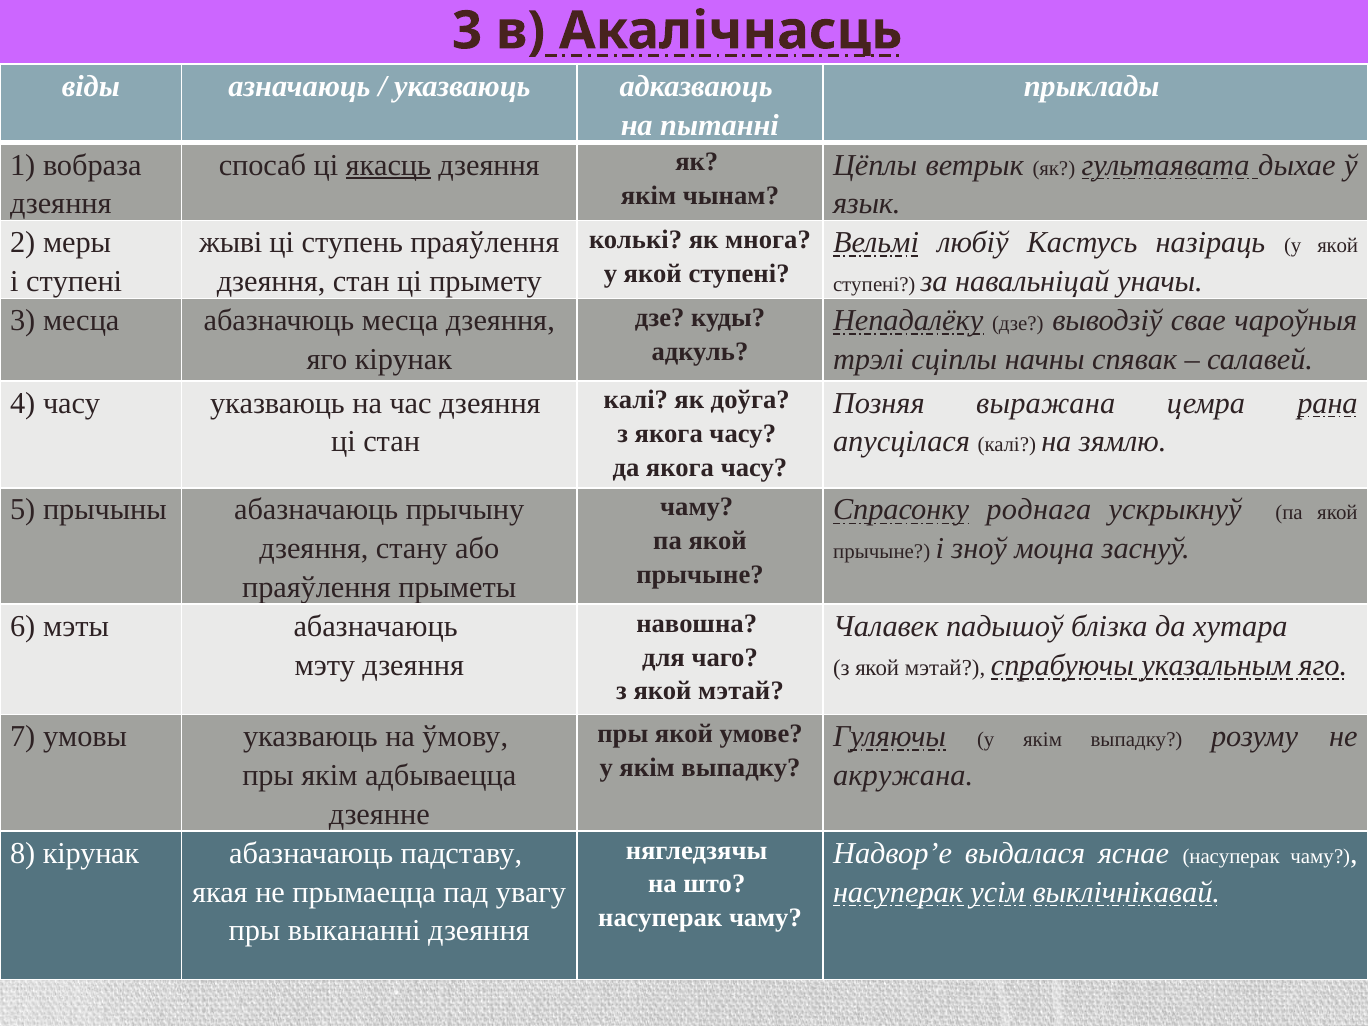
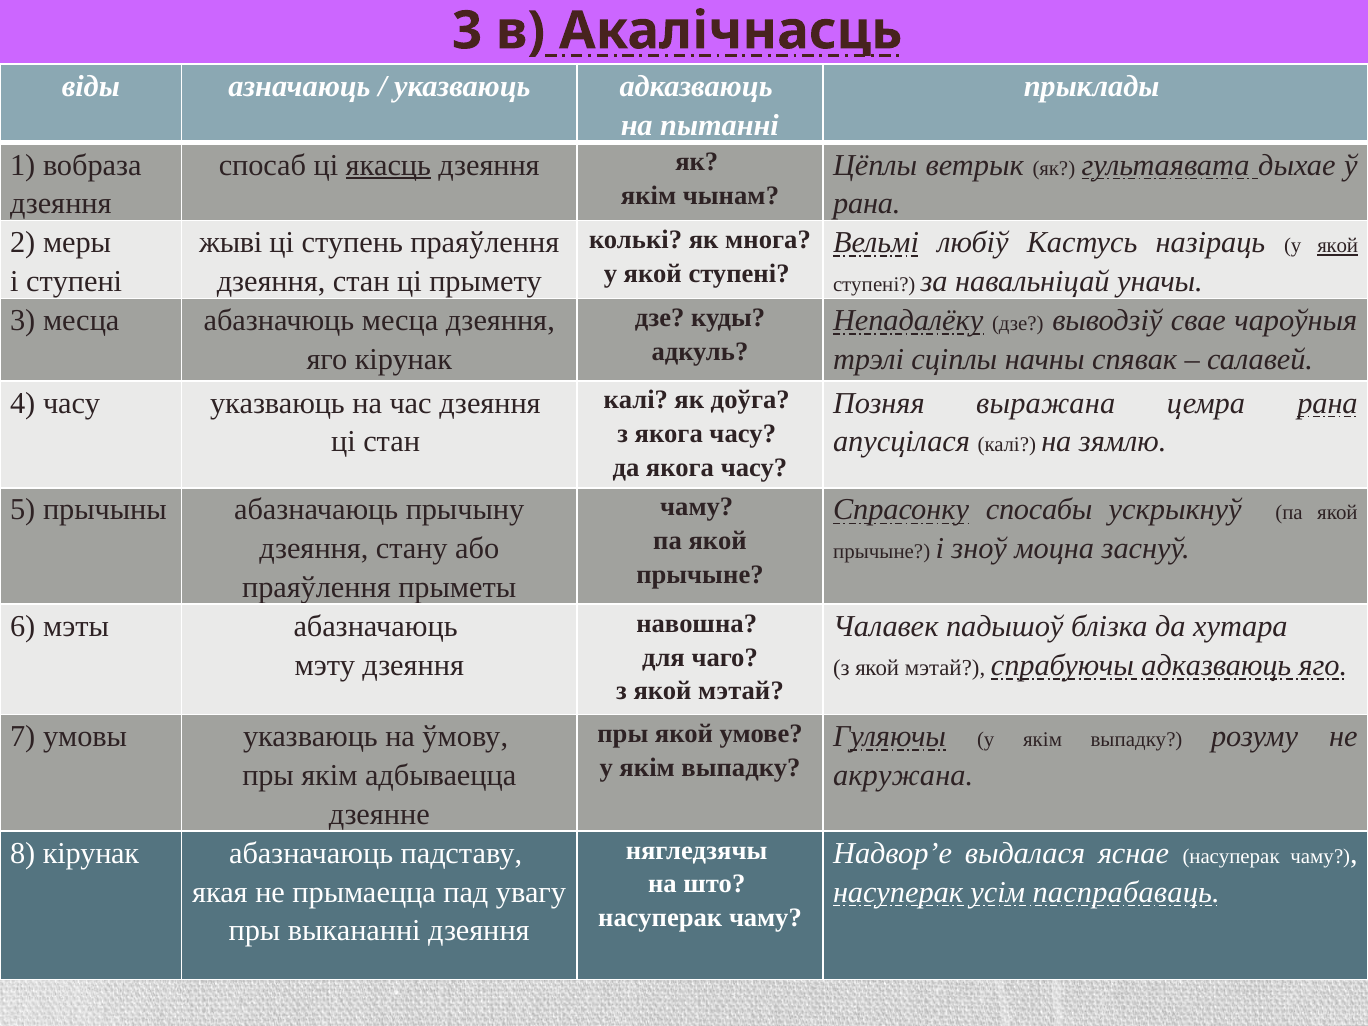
язык at (867, 204): язык -> рана
якой at (1338, 246) underline: none -> present
роднага: роднага -> спосабы
спрабуючы указальным: указальным -> адказваюць
выклічнікавай: выклічнікавай -> паспрабаваць
